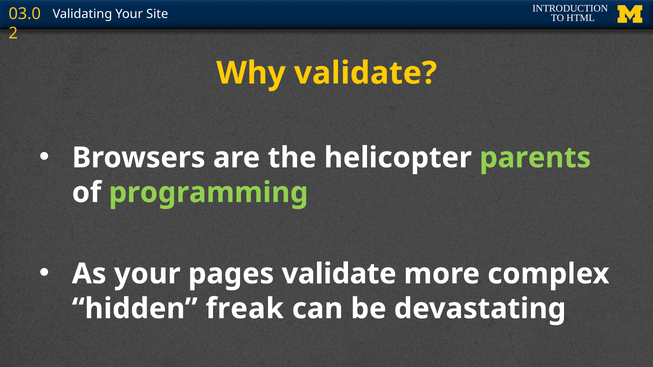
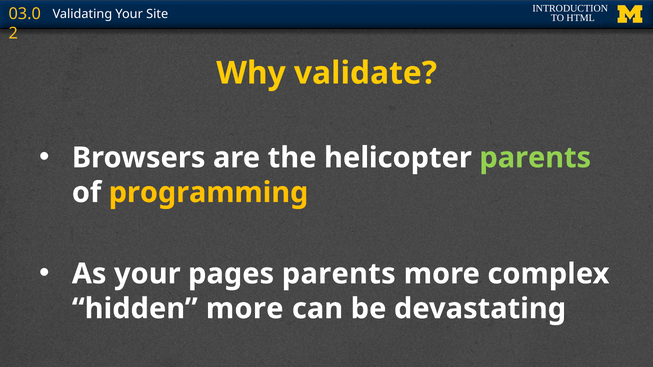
programming colour: light green -> yellow
pages validate: validate -> parents
hidden freak: freak -> more
